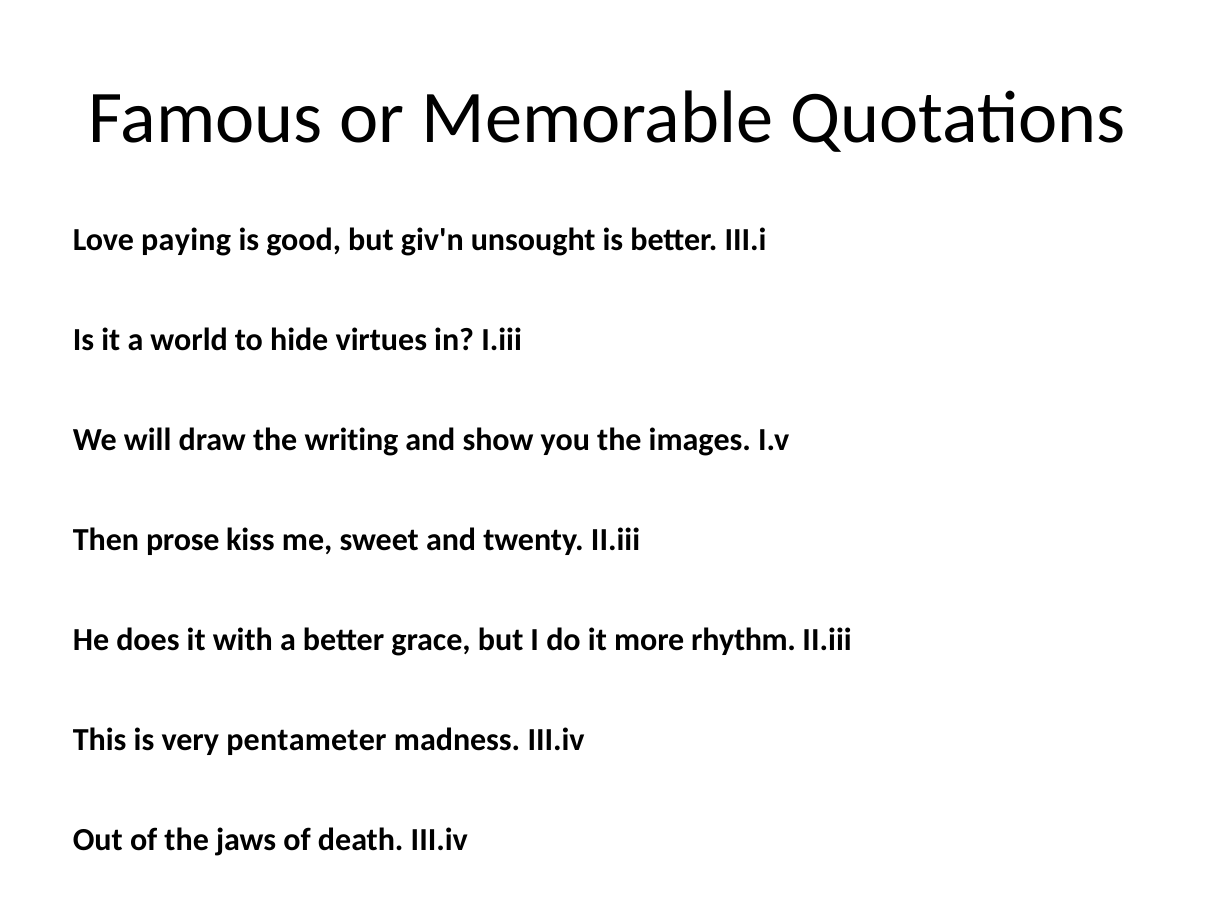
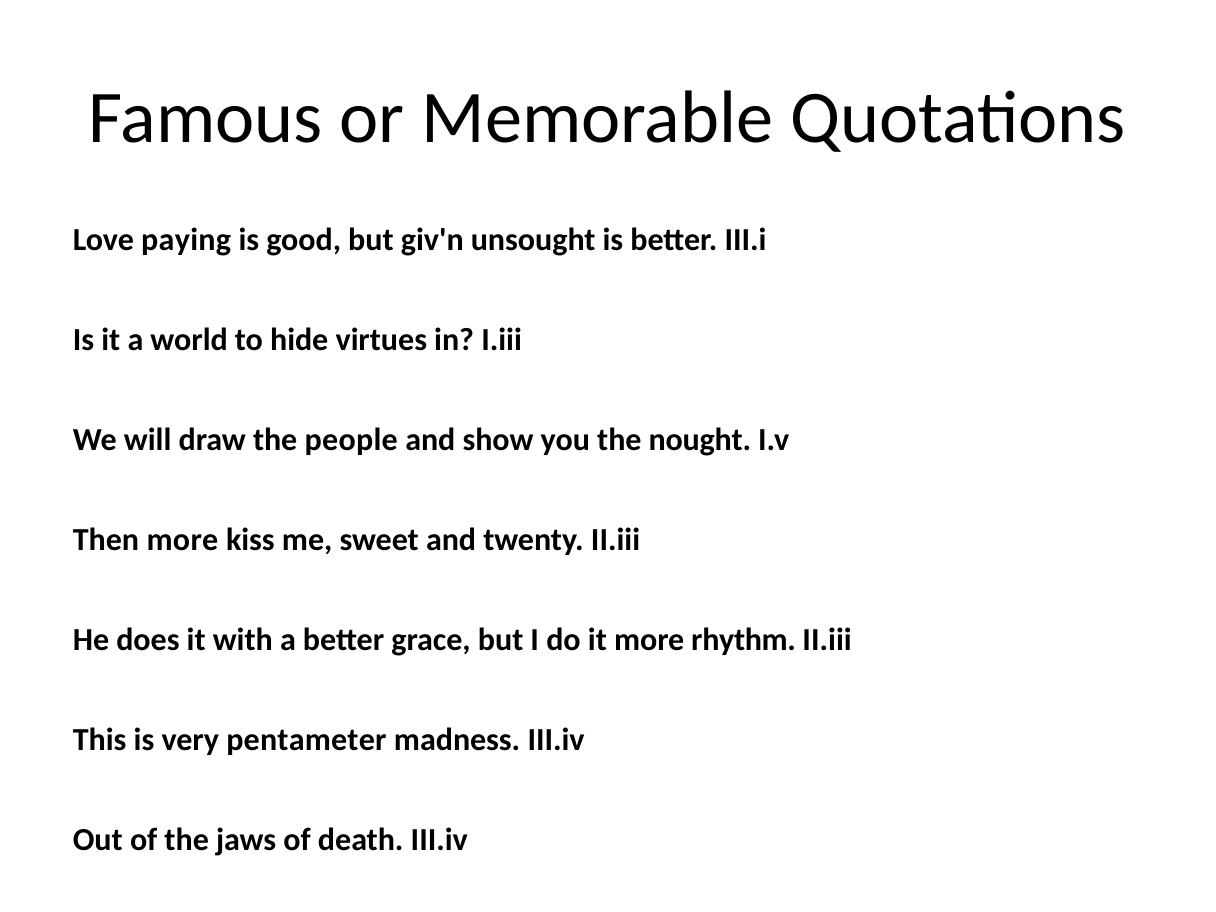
writing: writing -> people
images: images -> nought
Then prose: prose -> more
